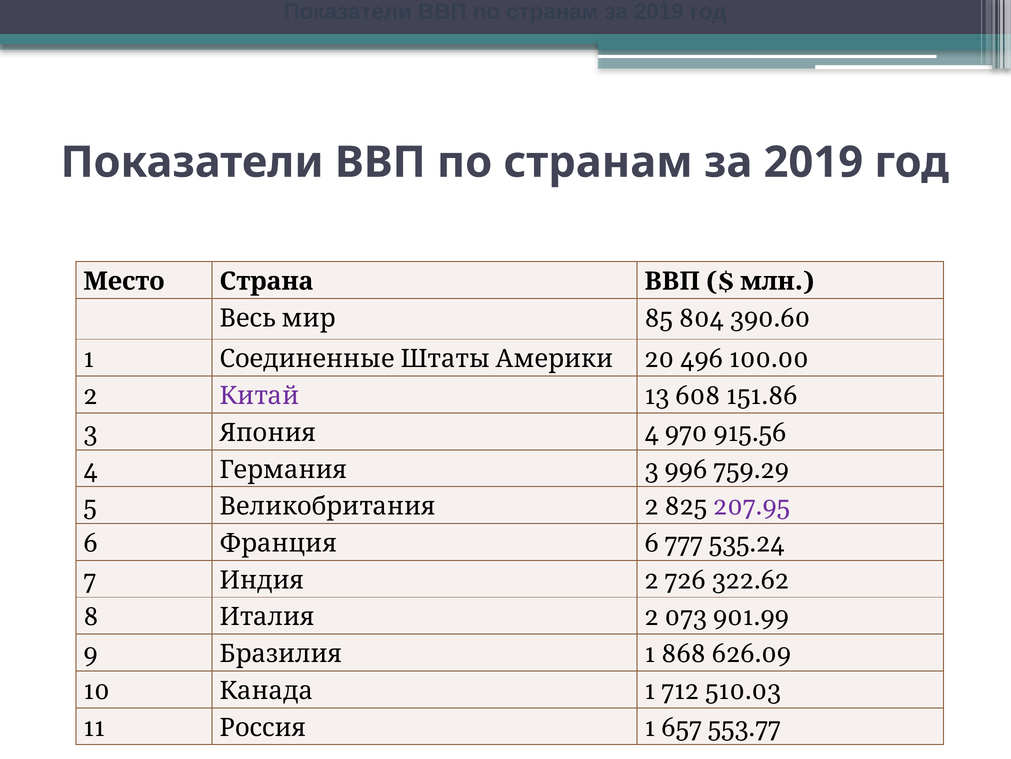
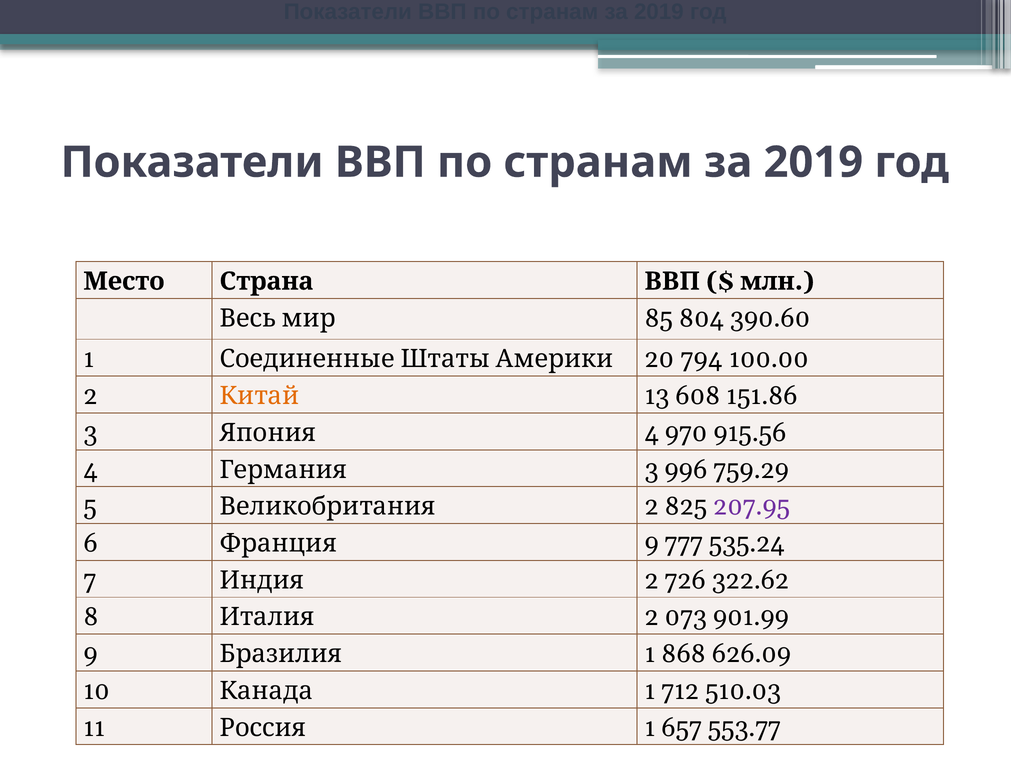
496: 496 -> 794
Китай colour: purple -> orange
Франция 6: 6 -> 9
